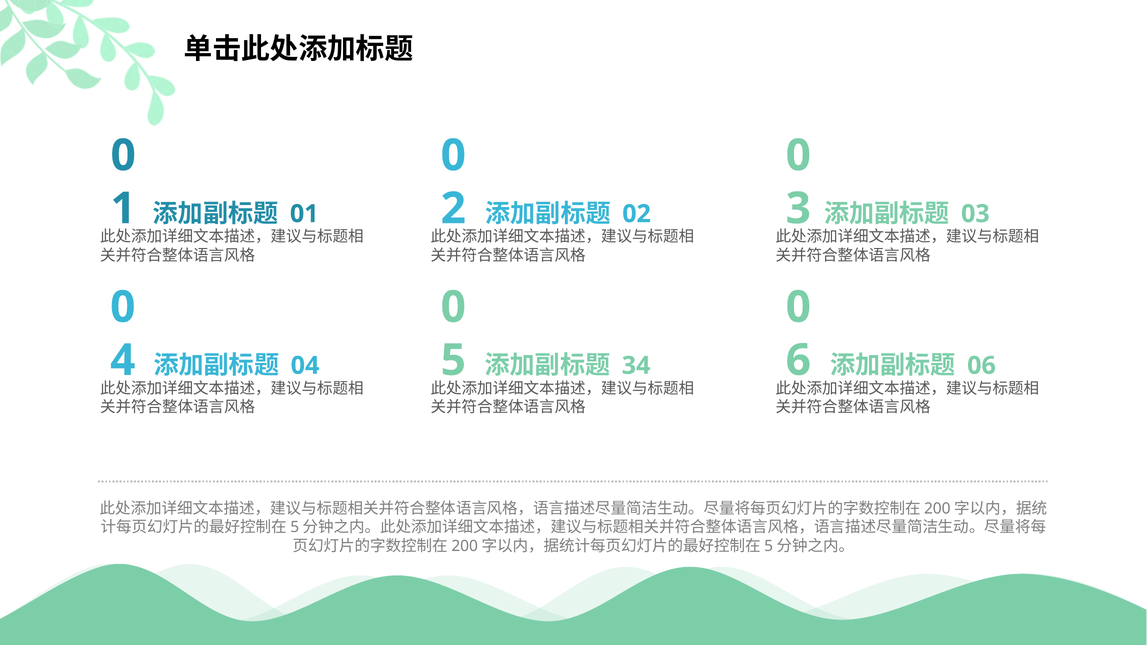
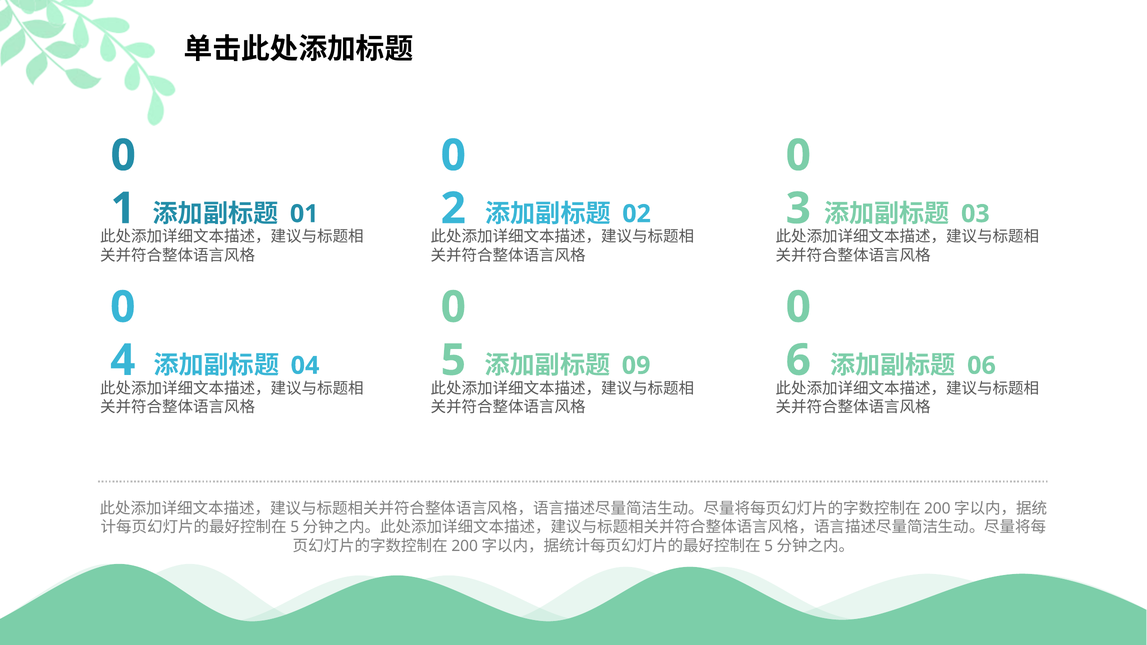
34: 34 -> 09
